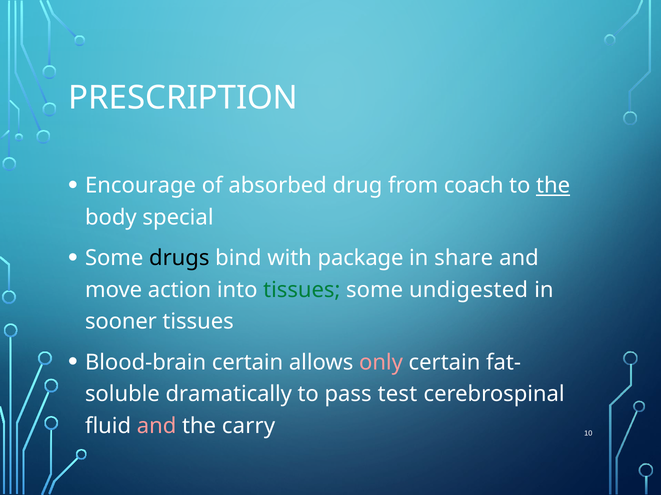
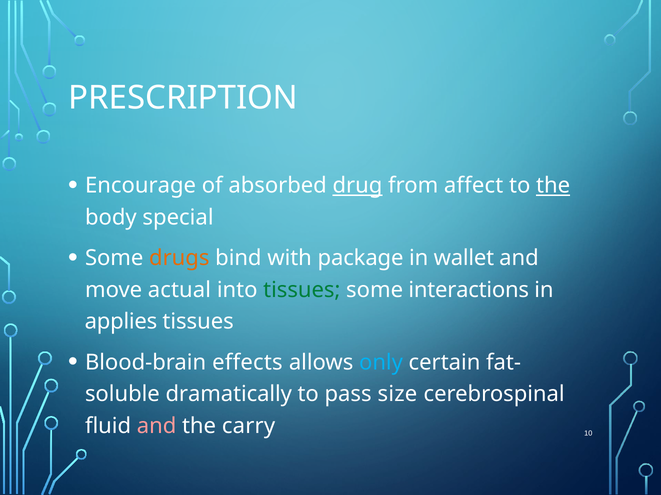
drug underline: none -> present
coach: coach -> affect
drugs colour: black -> orange
share: share -> wallet
action: action -> actual
undigested: undigested -> interactions
sooner: sooner -> applies
Blood-brain certain: certain -> effects
only colour: pink -> light blue
test: test -> size
